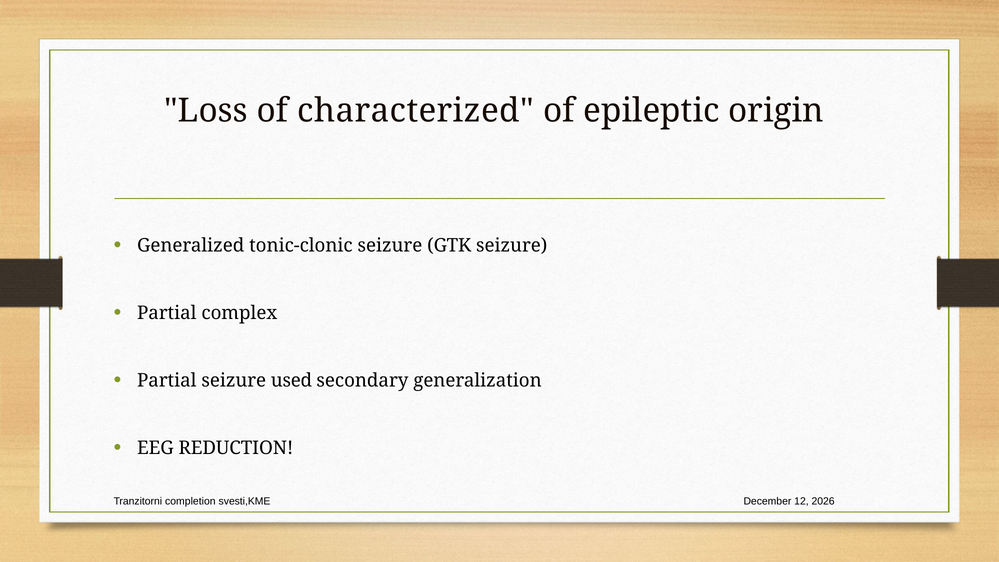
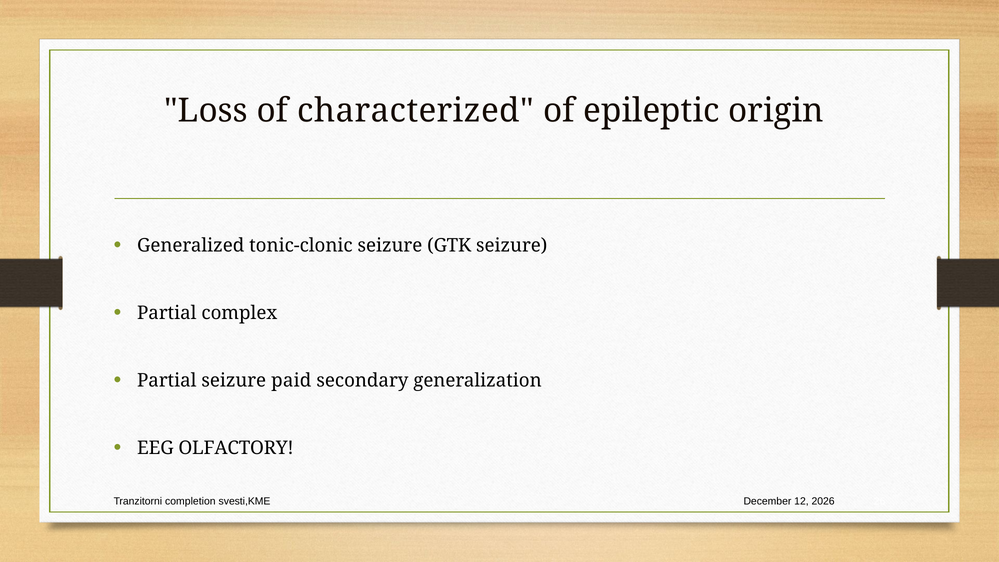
used: used -> paid
REDUCTION: REDUCTION -> OLFACTORY
